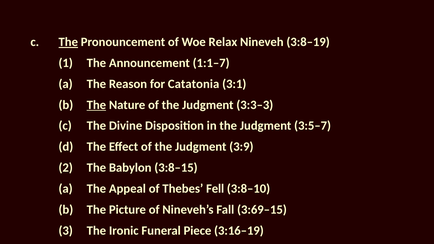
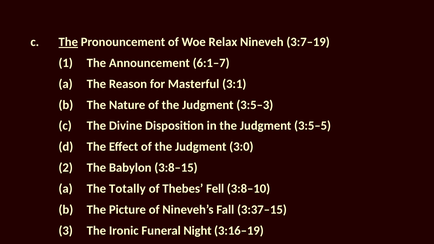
3:8–19: 3:8–19 -> 3:7–19
1:1–7: 1:1–7 -> 6:1–7
Catatonia: Catatonia -> Masterful
The at (96, 105) underline: present -> none
3:3–3: 3:3–3 -> 3:5–3
3:5–7: 3:5–7 -> 3:5–5
3:9: 3:9 -> 3:0
Appeal: Appeal -> Totally
3:69–15: 3:69–15 -> 3:37–15
Piece: Piece -> Night
